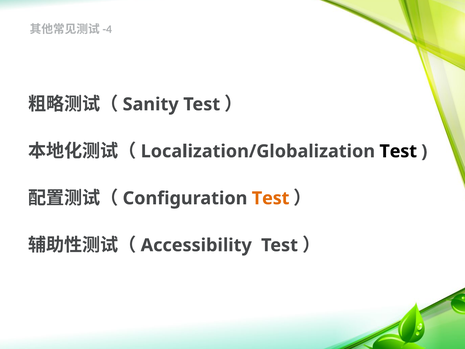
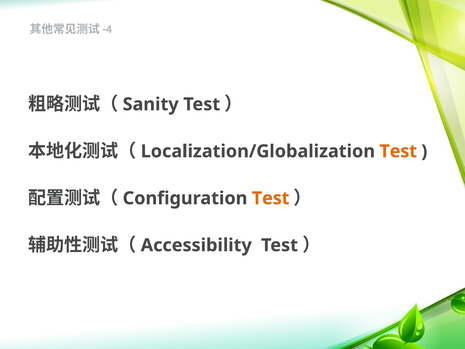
Test at (398, 151) colour: black -> orange
